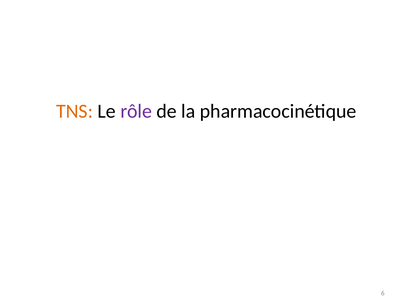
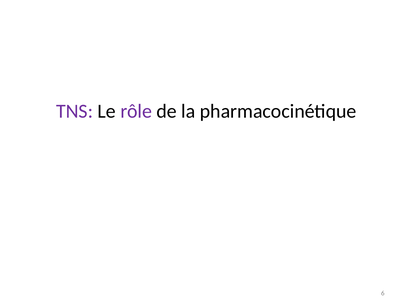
TNS colour: orange -> purple
